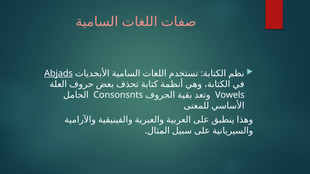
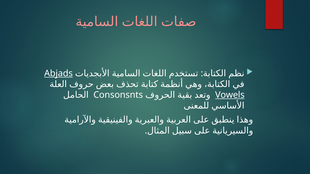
Vowels underline: none -> present
